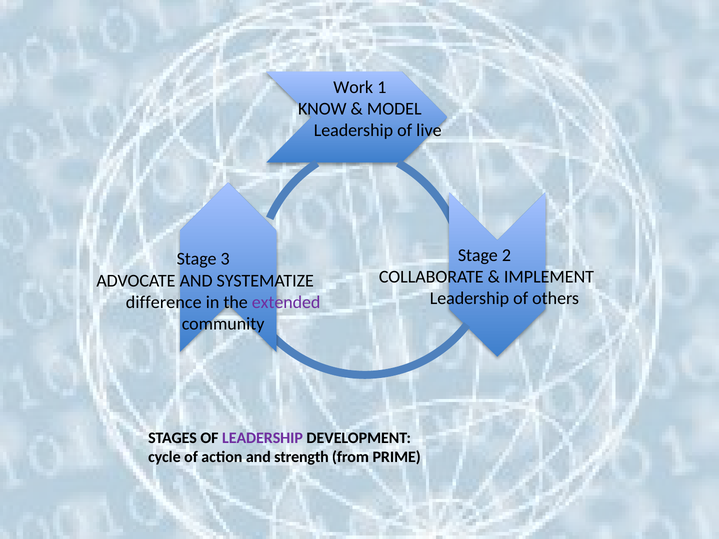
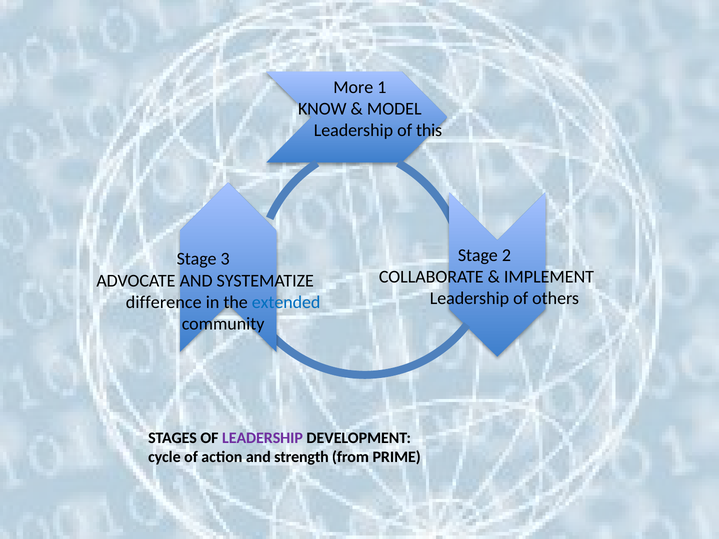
Work: Work -> More
live: live -> this
extended colour: purple -> blue
